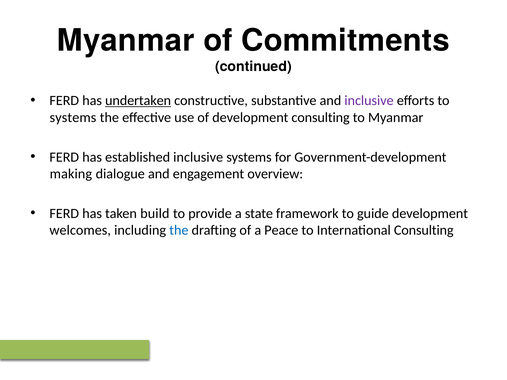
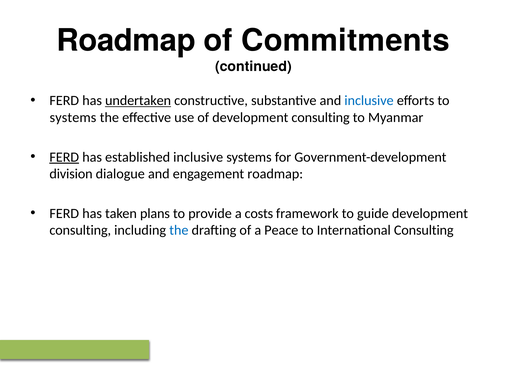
Myanmar at (126, 41): Myanmar -> Roadmap
inclusive at (369, 101) colour: purple -> blue
FERD at (64, 157) underline: none -> present
making: making -> division
engagement overview: overview -> roadmap
build: build -> plans
state: state -> costs
welcomes at (80, 230): welcomes -> consulting
